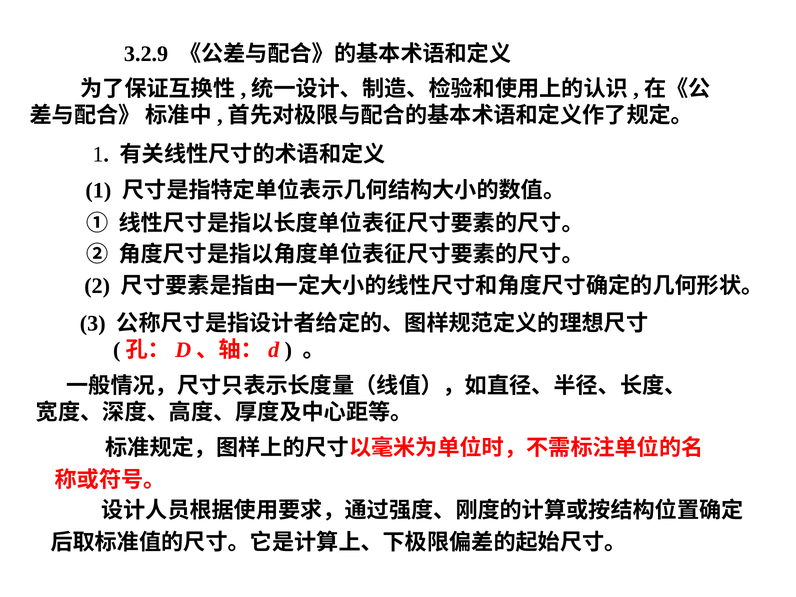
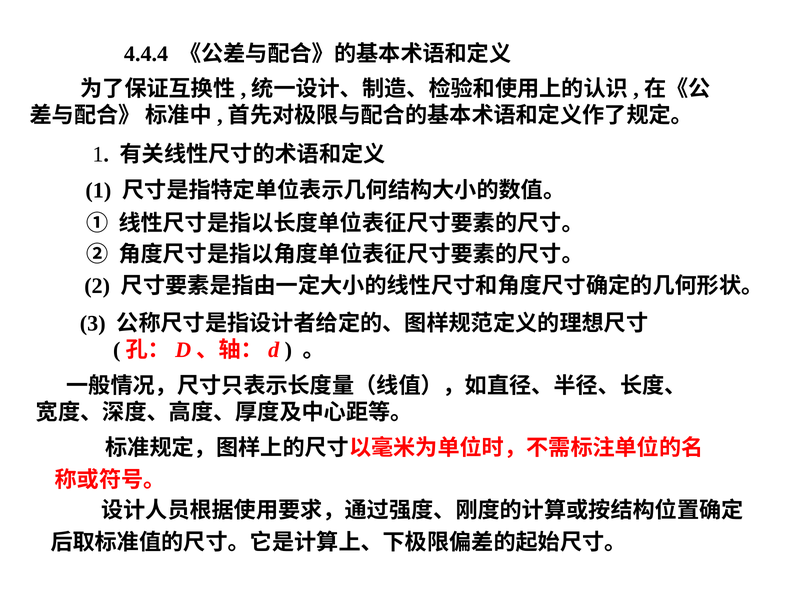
3.2.9: 3.2.9 -> 4.4.4
